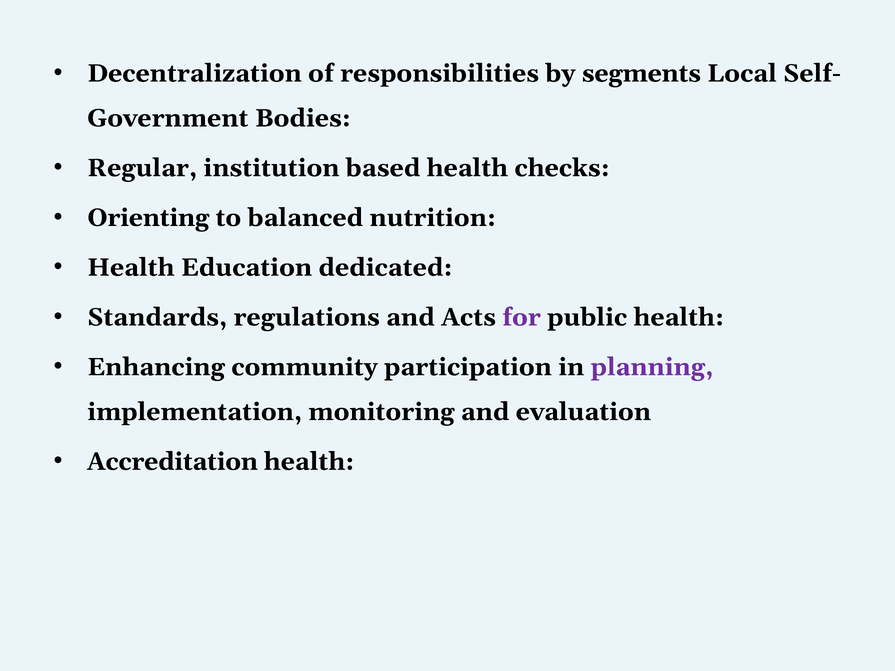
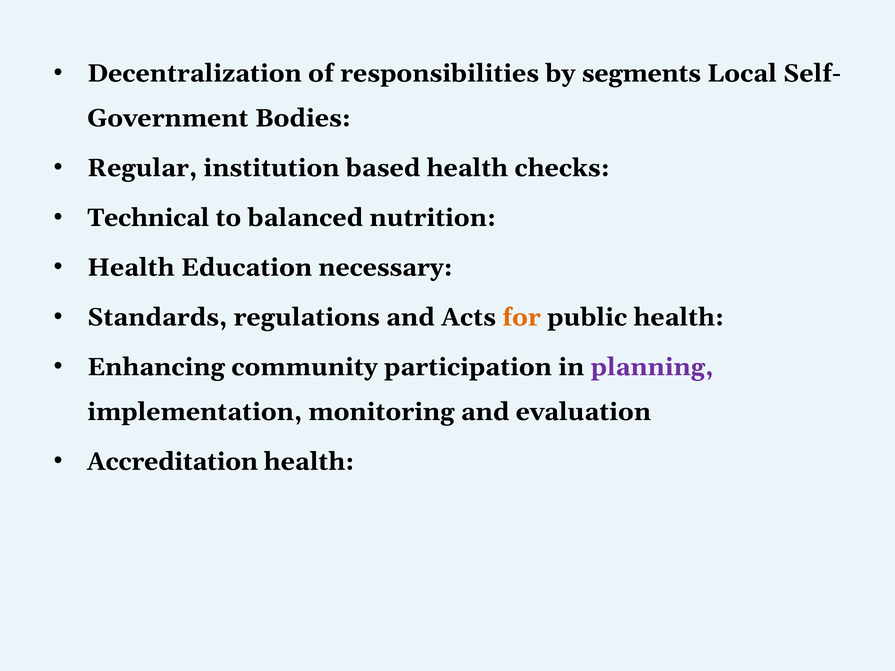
Orienting: Orienting -> Technical
dedicated: dedicated -> necessary
for colour: purple -> orange
